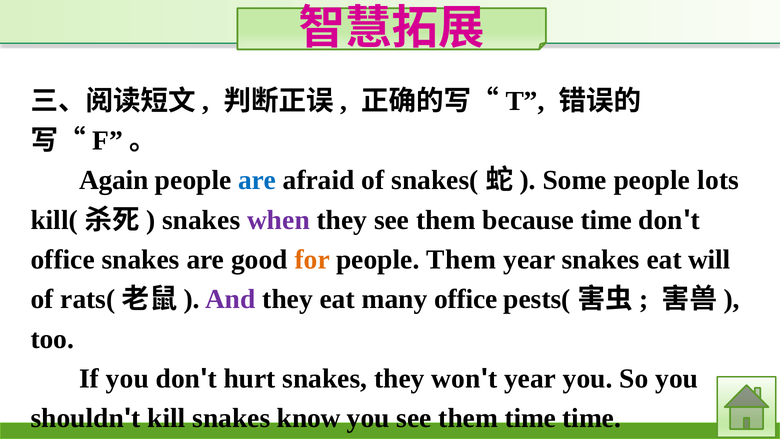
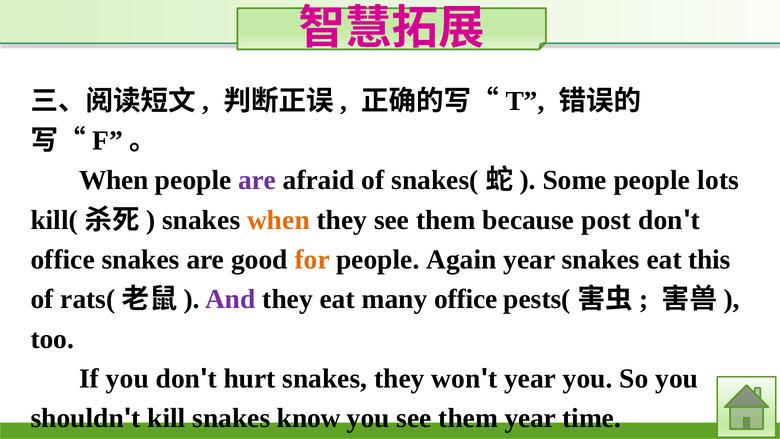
Again at (114, 180): Again -> When
are at (257, 180) colour: blue -> purple
when at (278, 220) colour: purple -> orange
because time: time -> post
people Them: Them -> Again
will: will -> this
them time: time -> year
